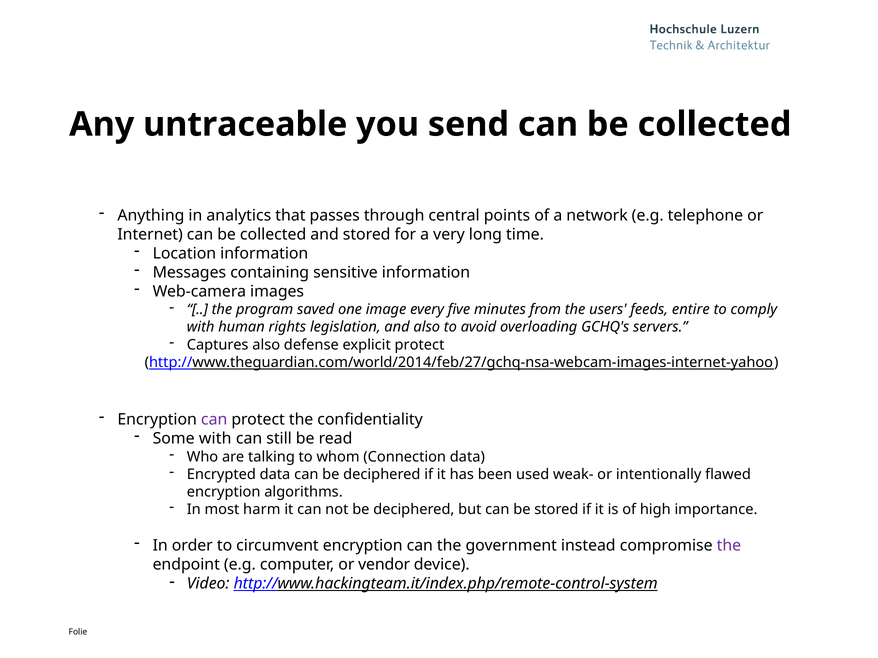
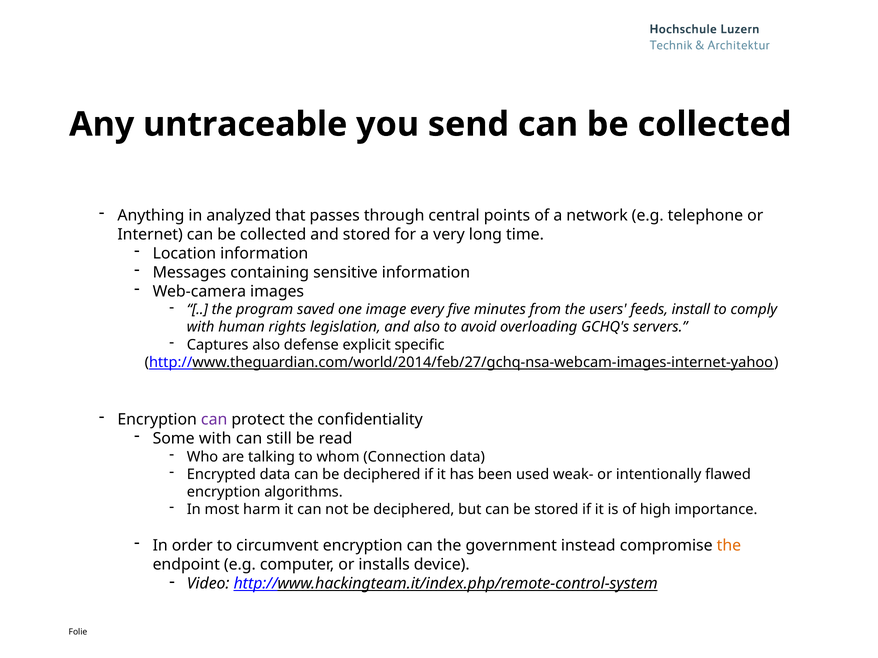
analytics: analytics -> analyzed
entire: entire -> install
explicit protect: protect -> specific
the at (729, 546) colour: purple -> orange
vendor: vendor -> installs
